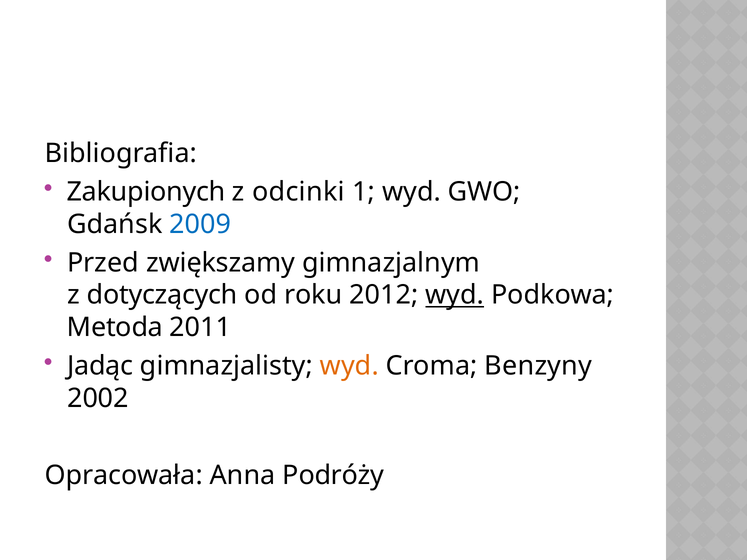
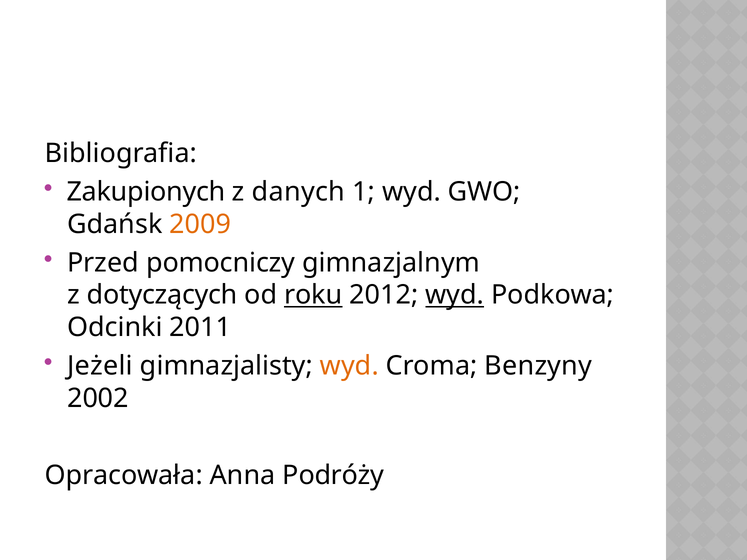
odcinki: odcinki -> danych
2009 colour: blue -> orange
zwiększamy: zwiększamy -> pomocniczy
roku underline: none -> present
Metoda: Metoda -> Odcinki
Jadąc: Jadąc -> Jeżeli
